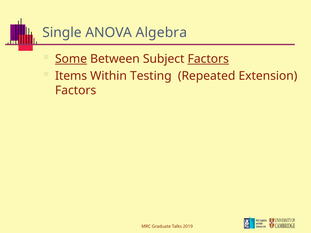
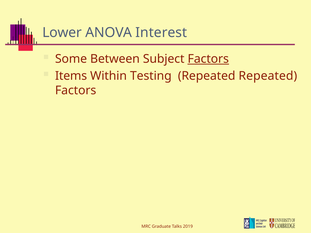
Single: Single -> Lower
Algebra: Algebra -> Interest
Some underline: present -> none
Repeated Extension: Extension -> Repeated
